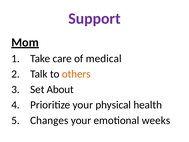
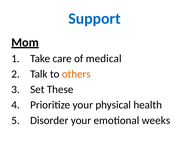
Support colour: purple -> blue
About: About -> These
Changes: Changes -> Disorder
